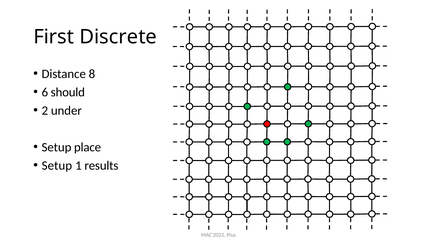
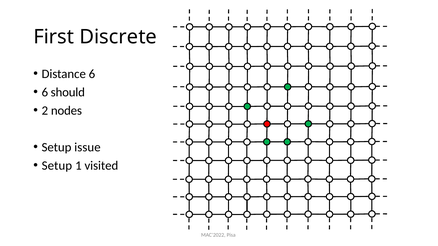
Distance 8: 8 -> 6
under: under -> nodes
place: place -> issue
results: results -> visited
